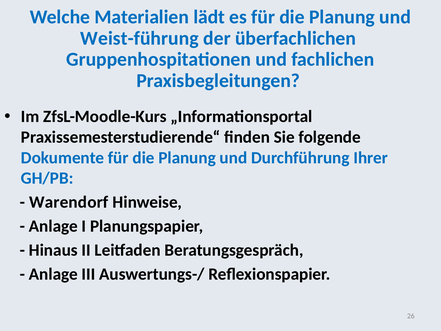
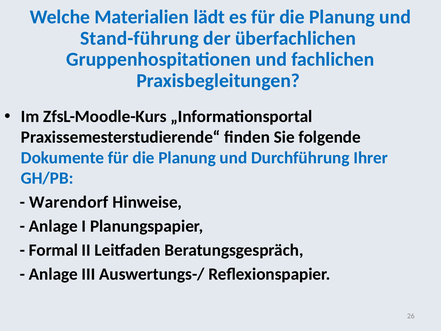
Weist-führung: Weist-führung -> Stand-führung
Hinaus: Hinaus -> Formal
